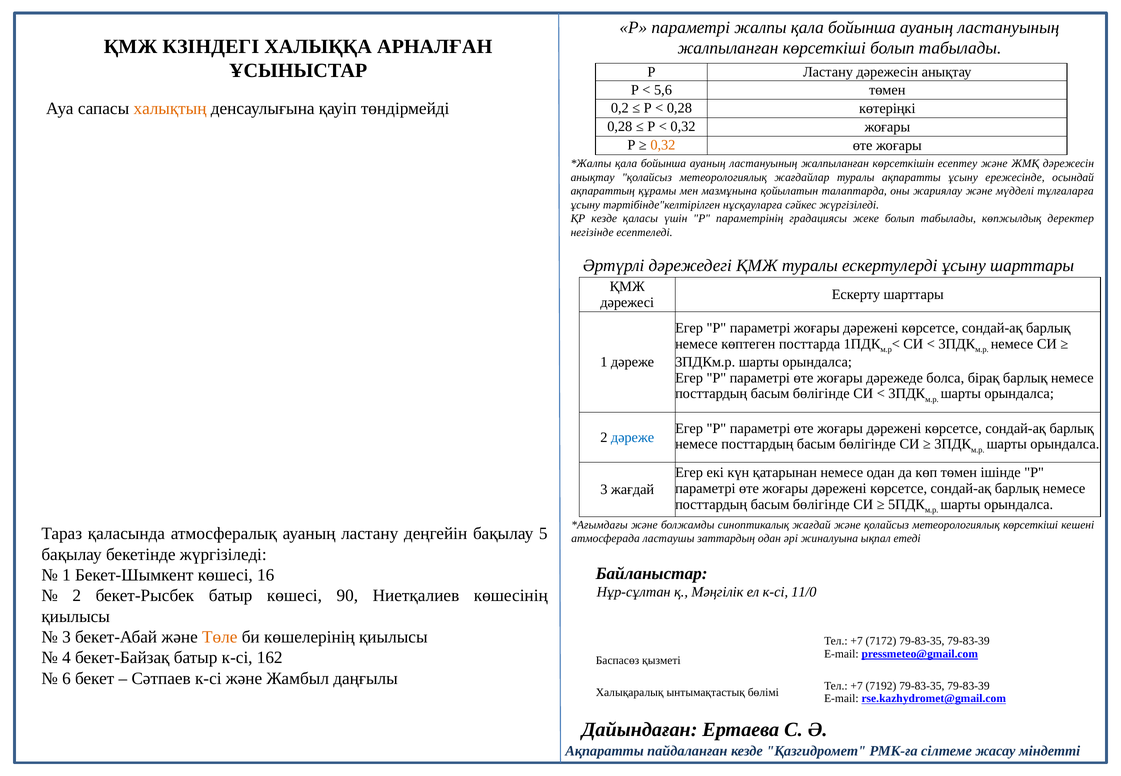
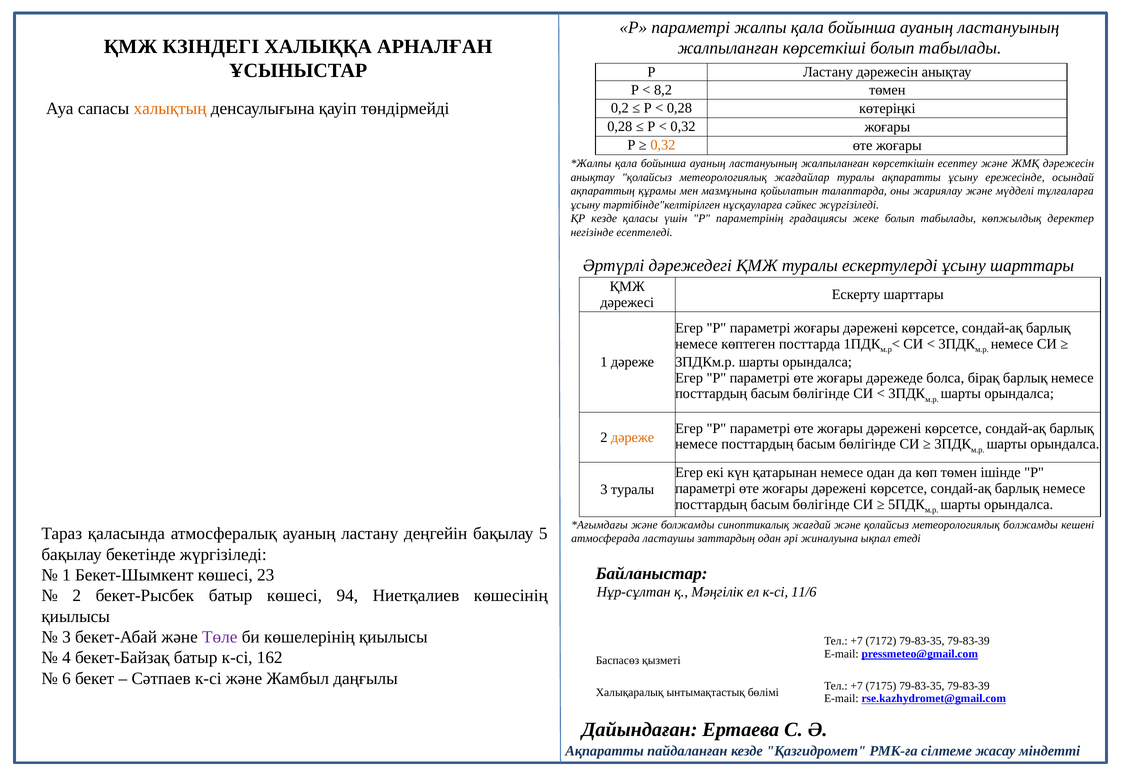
5,6: 5,6 -> 8,2
дәреже at (633, 437) colour: blue -> orange
3 жағдай: жағдай -> туралы
метеорологиялық көрсеткіші: көрсеткіші -> болжамды
16: 16 -> 23
11/0: 11/0 -> 11/6
90: 90 -> 94
Төле colour: orange -> purple
7192: 7192 -> 7175
